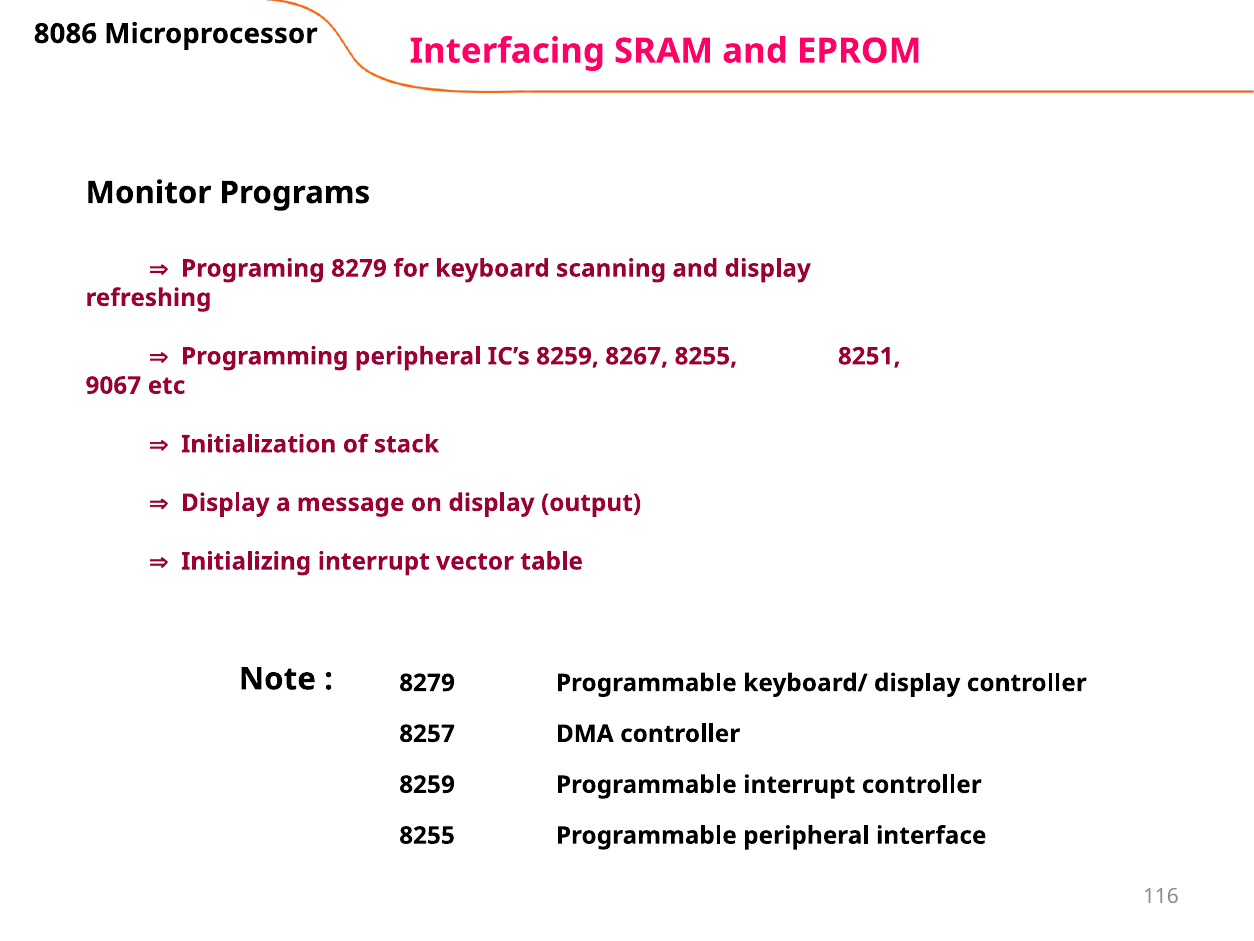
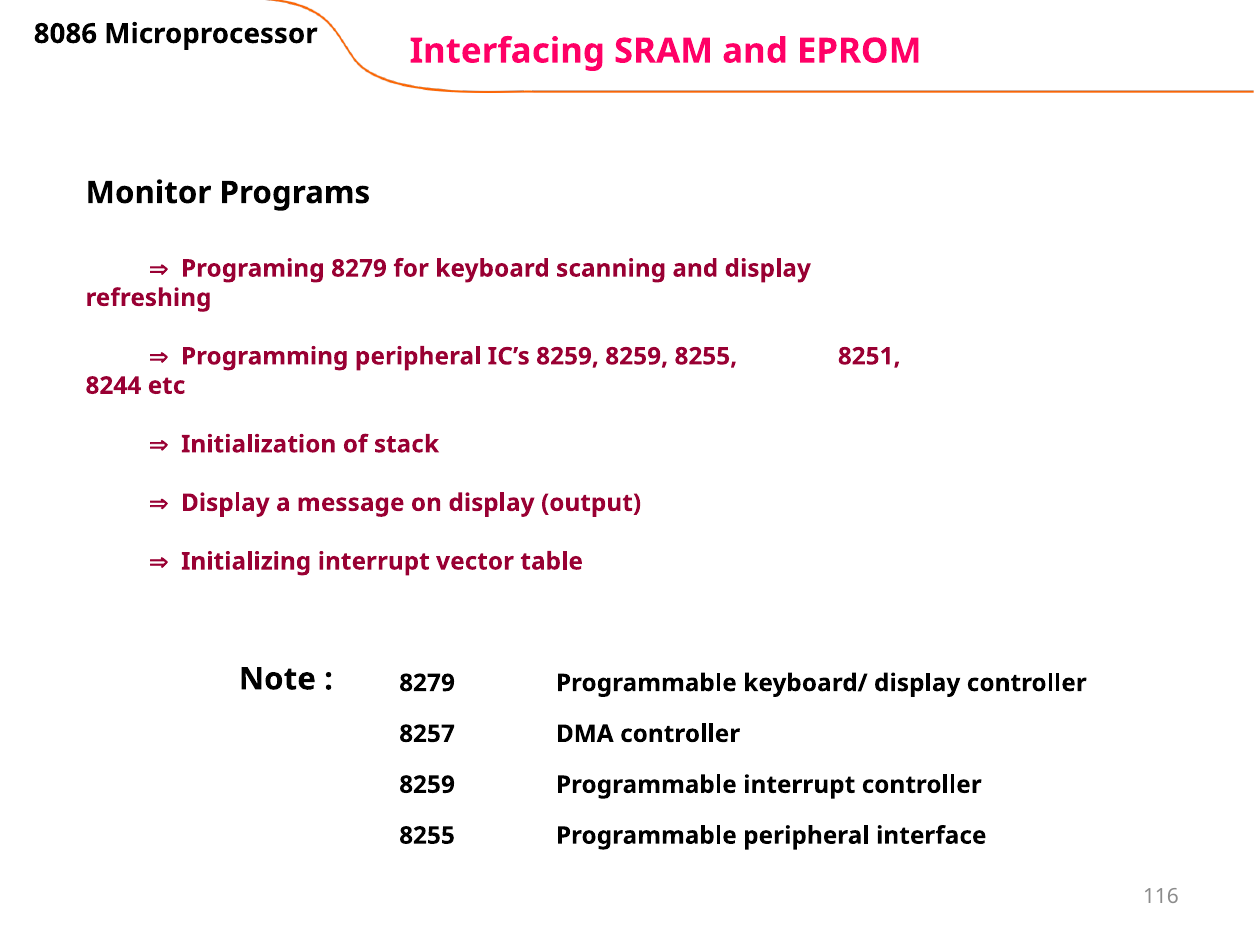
8259 8267: 8267 -> 8259
9067: 9067 -> 8244
